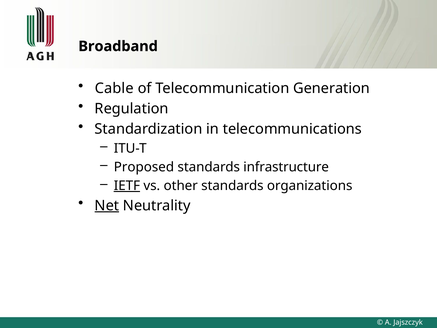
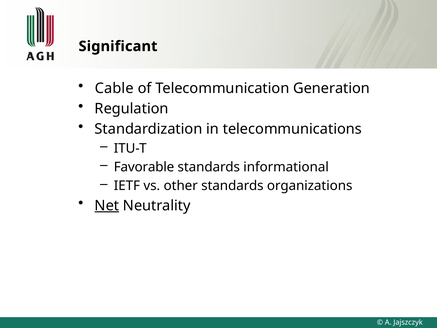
Broadband: Broadband -> Significant
Proposed: Proposed -> Favorable
infrastructure: infrastructure -> informational
IETF underline: present -> none
